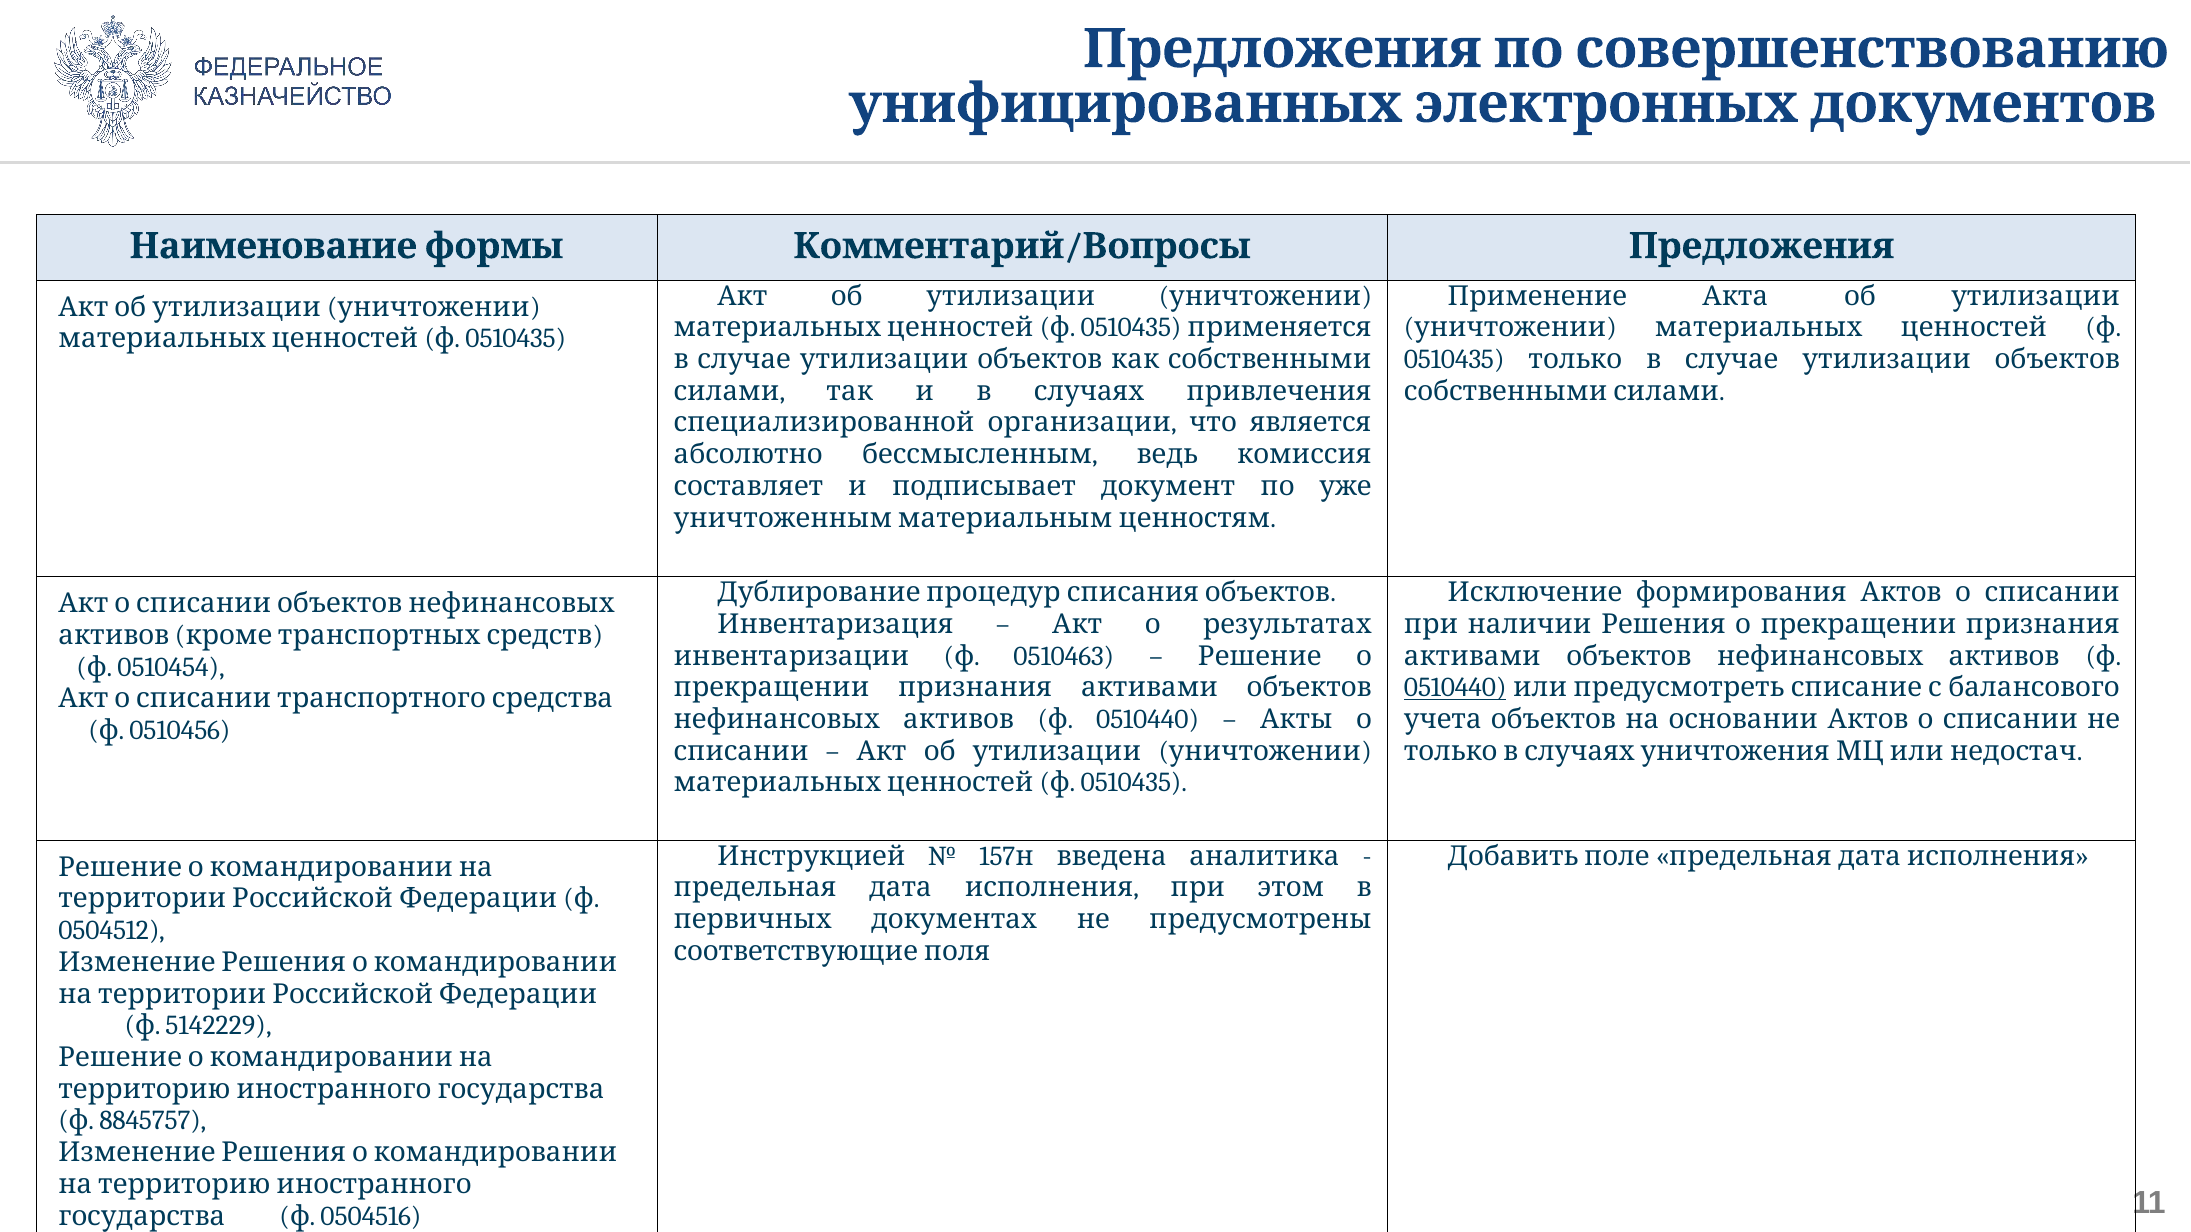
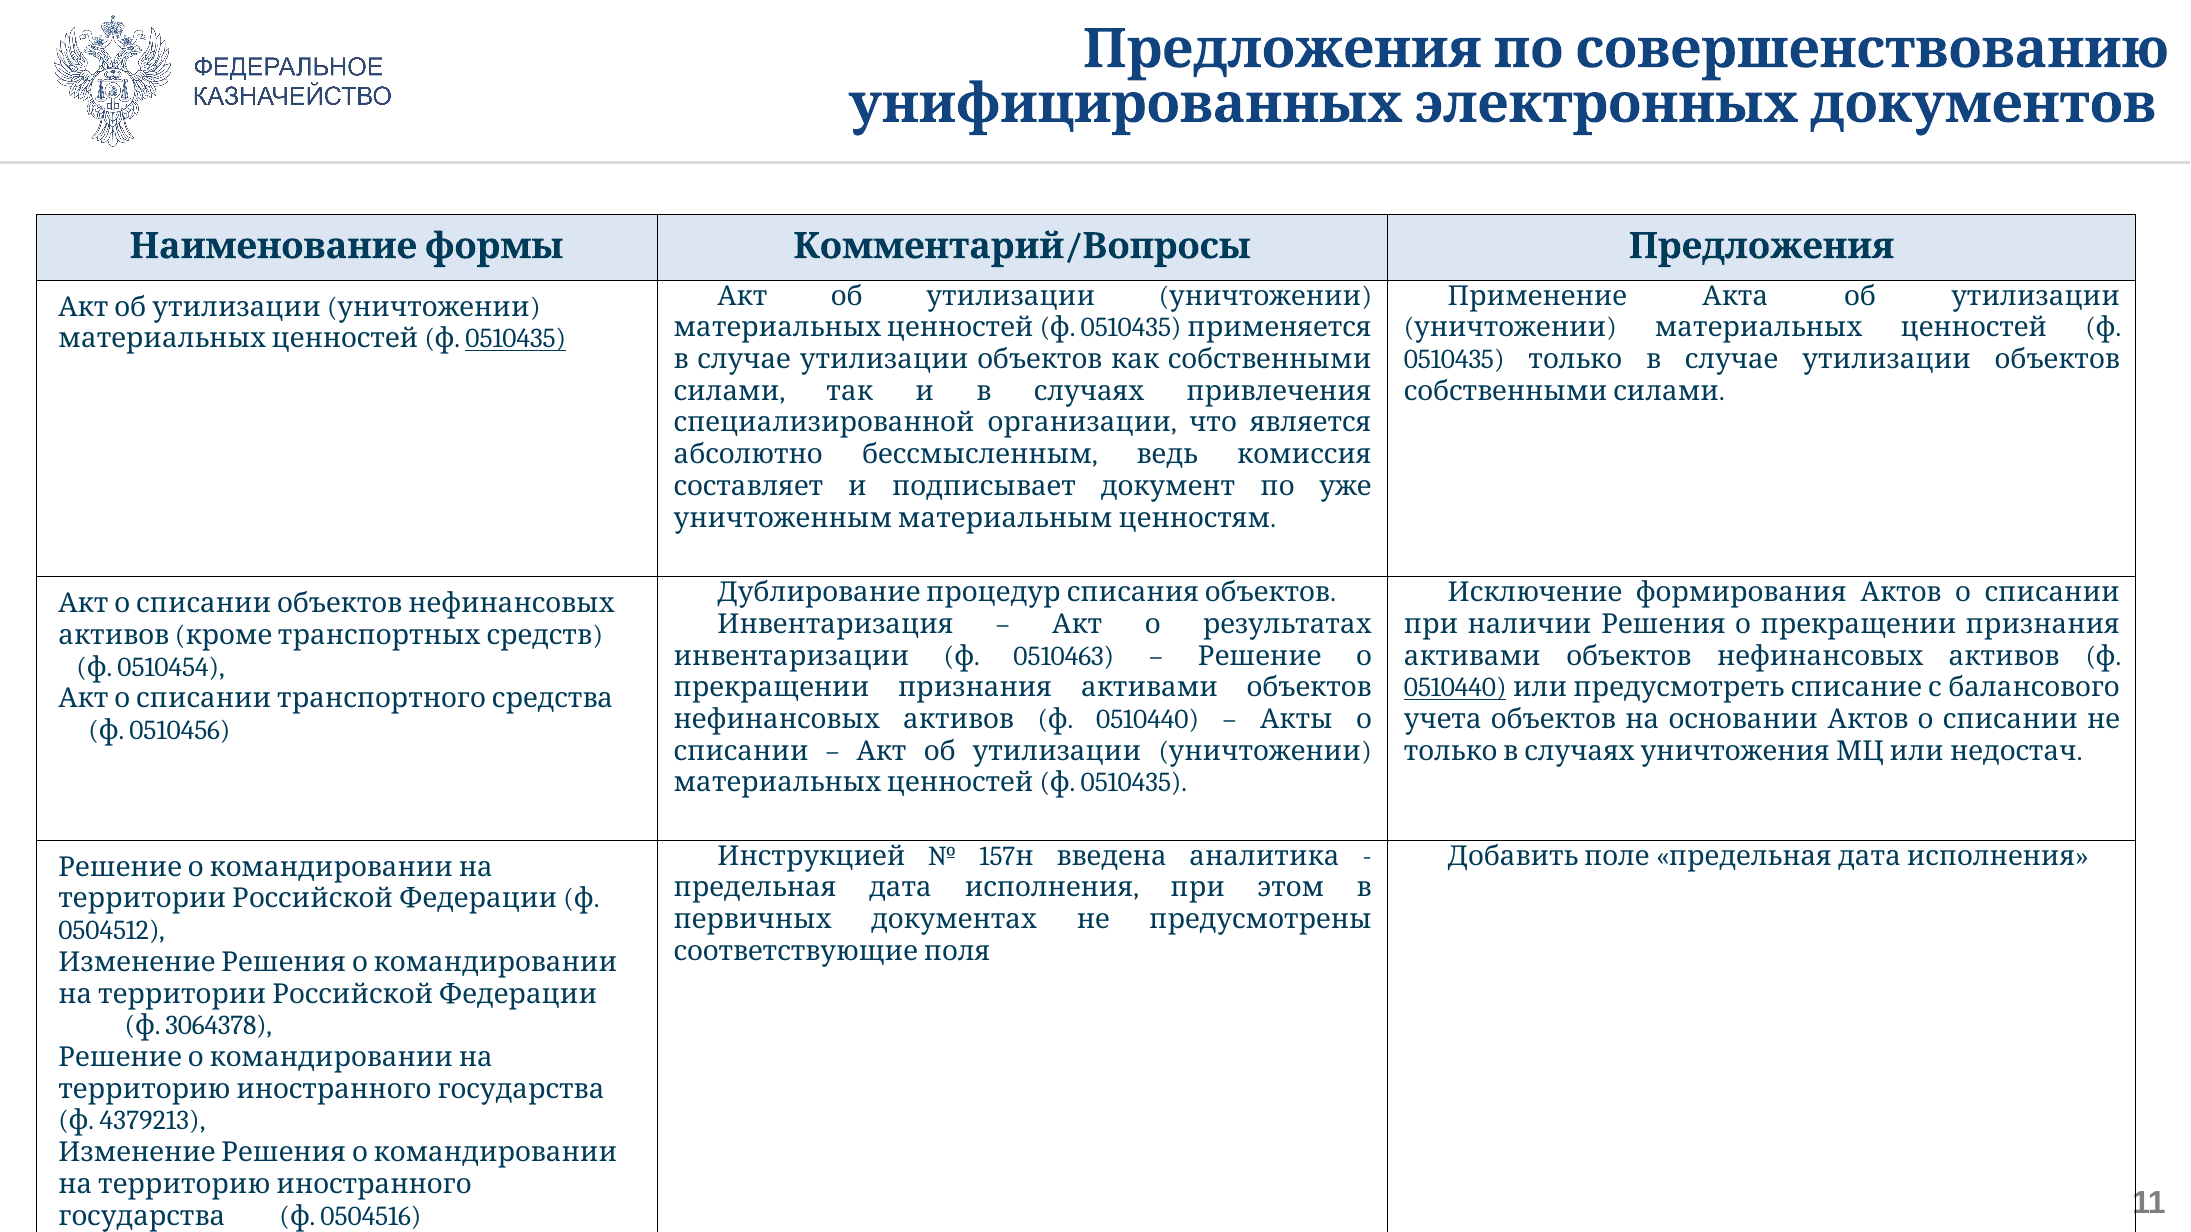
0510435 at (516, 339) underline: none -> present
5142229: 5142229 -> 3064378
8845757: 8845757 -> 4379213
